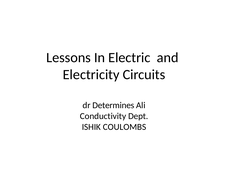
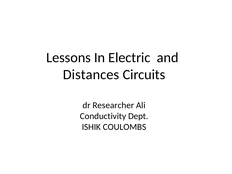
Electricity: Electricity -> Distances
Determines: Determines -> Researcher
